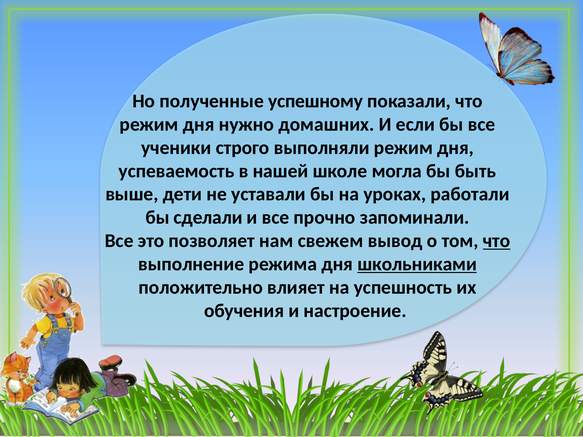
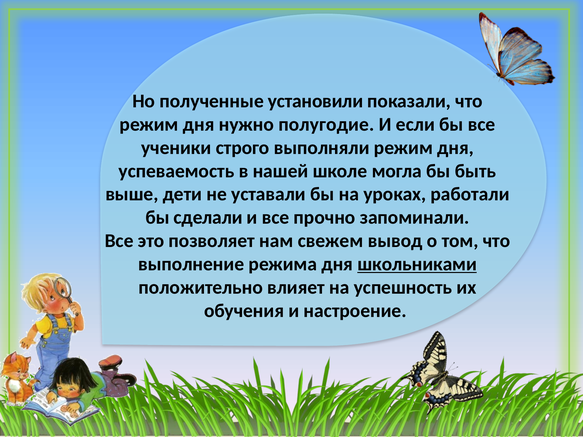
успешному: успешному -> установили
домашних: домашних -> полугодие
что at (497, 241) underline: present -> none
